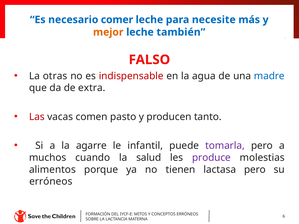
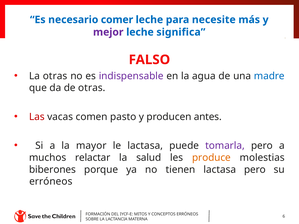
mejor colour: orange -> purple
también: también -> significa
indispensable colour: red -> purple
de extra: extra -> otras
tanto: tanto -> antes
agarre: agarre -> mayor
le infantil: infantil -> lactasa
cuando: cuando -> relactar
produce colour: purple -> orange
alimentos: alimentos -> biberones
